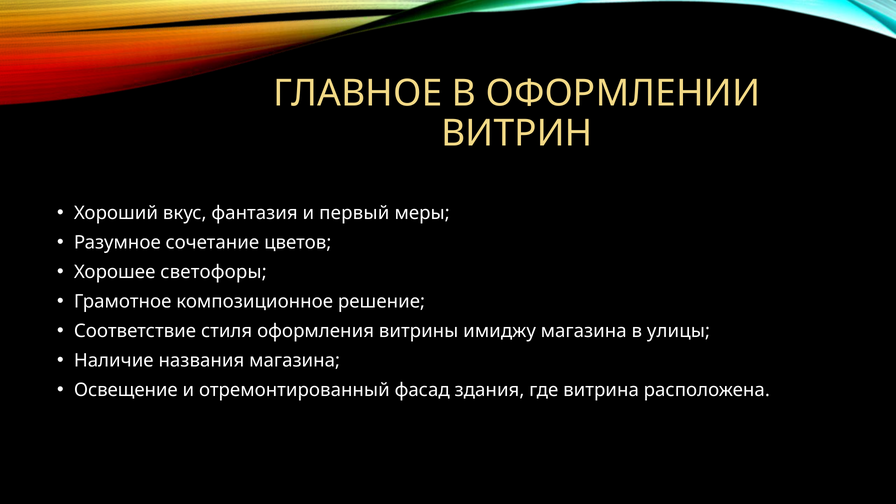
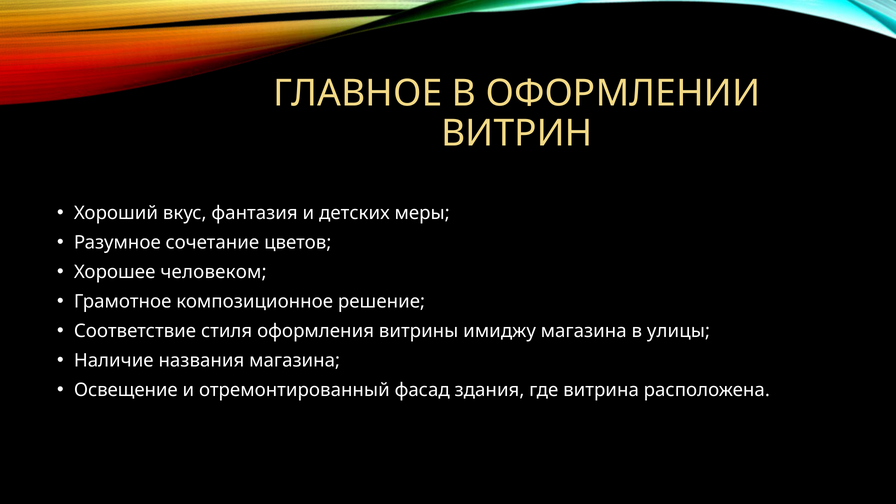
первый: первый -> детских
светофоры: светофоры -> человеком
